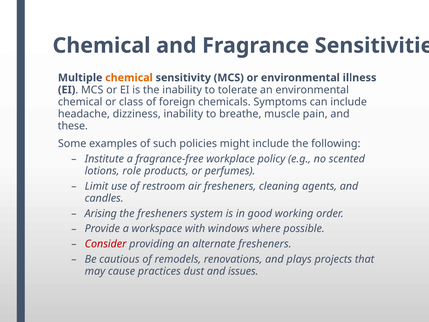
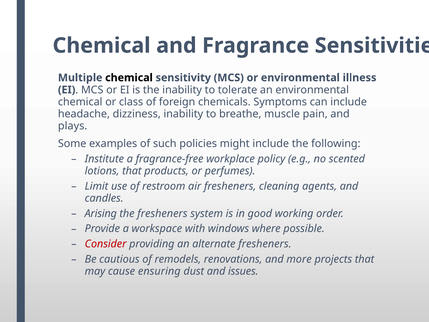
chemical at (129, 78) colour: orange -> black
these: these -> plays
lotions role: role -> that
plays: plays -> more
practices: practices -> ensuring
